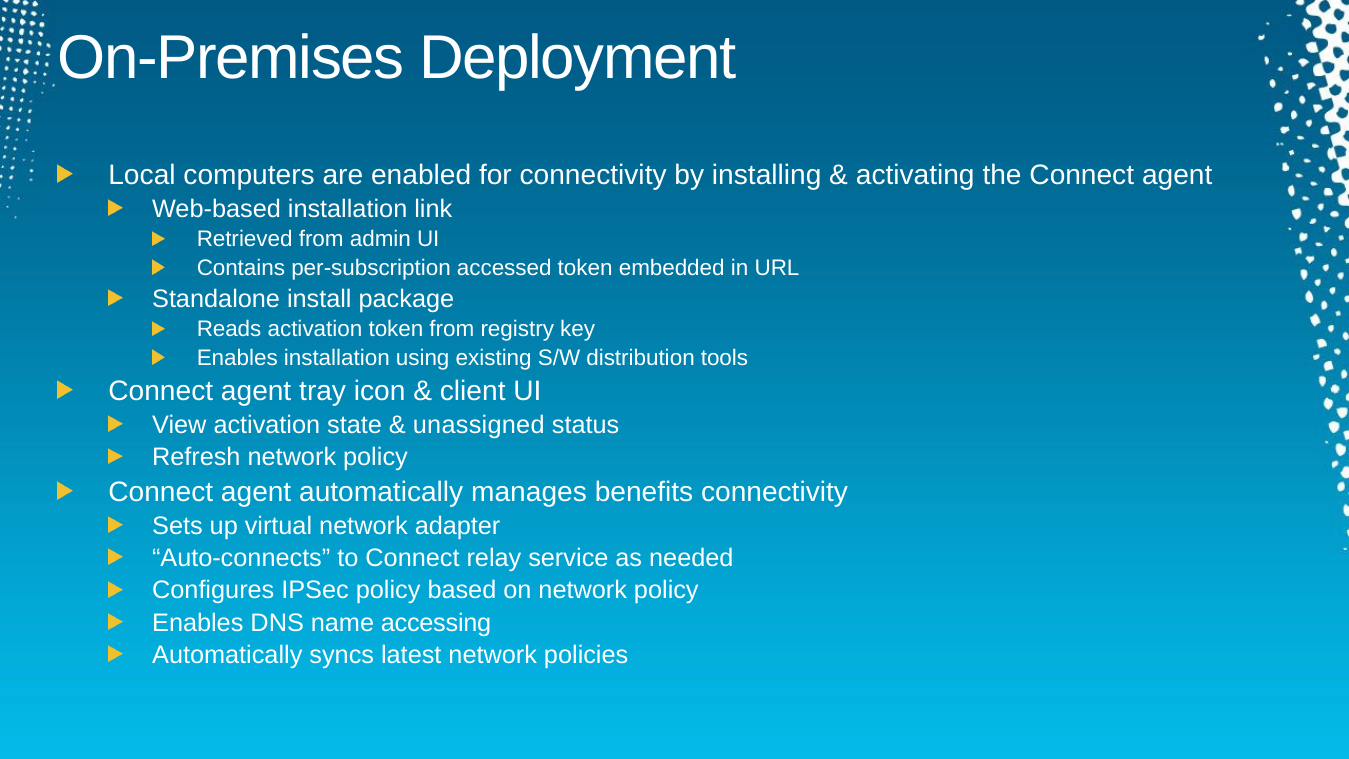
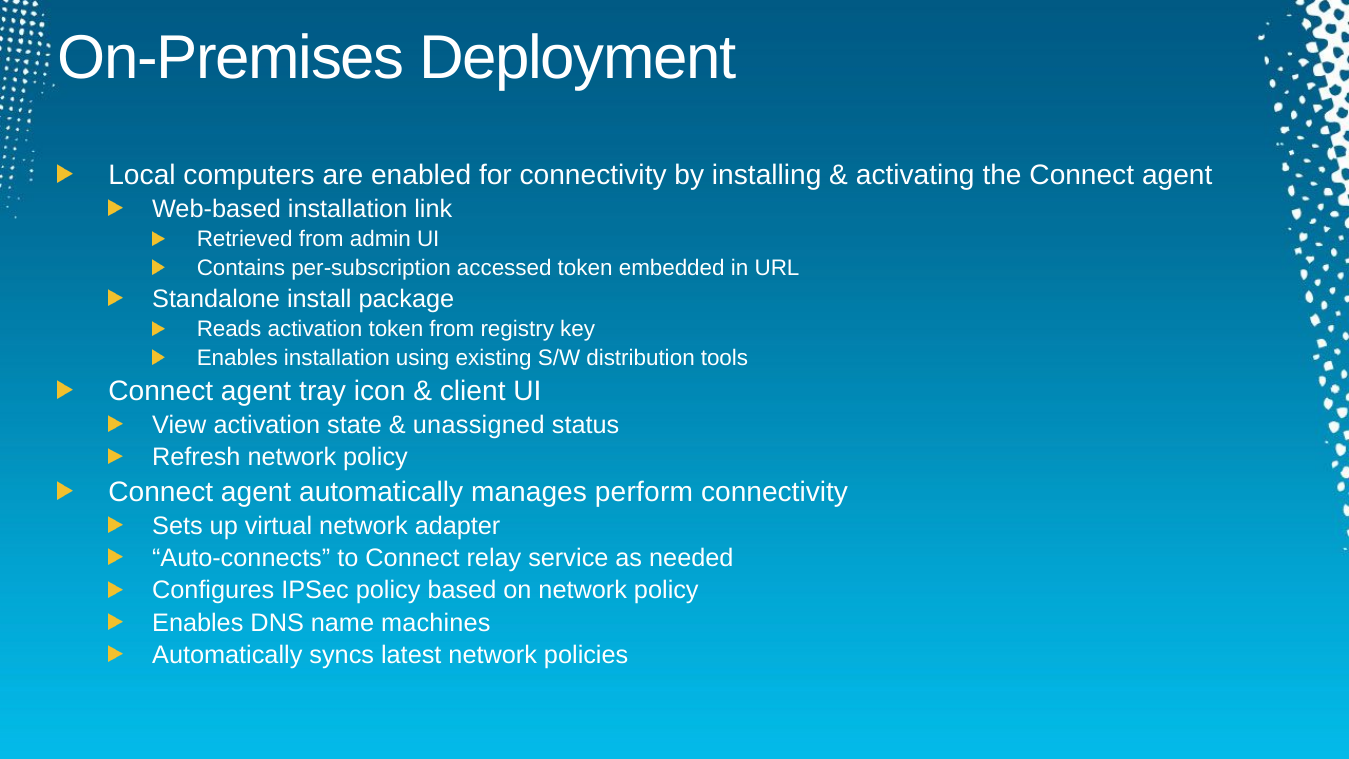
benefits: benefits -> perform
accessing: accessing -> machines
